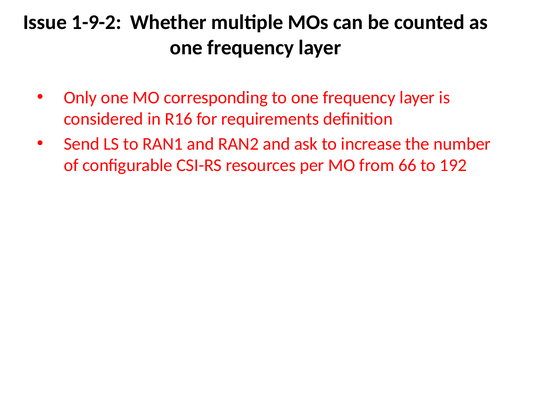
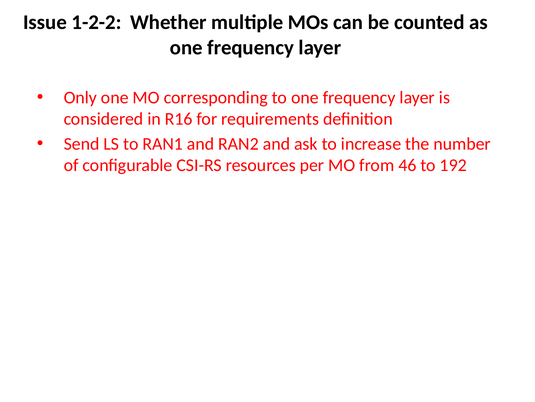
1-9-2: 1-9-2 -> 1-2-2
66: 66 -> 46
